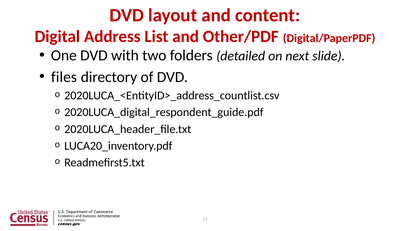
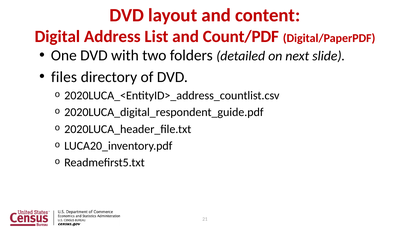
Other/PDF: Other/PDF -> Count/PDF
